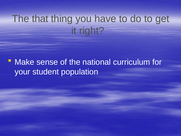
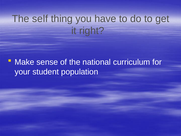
that: that -> self
